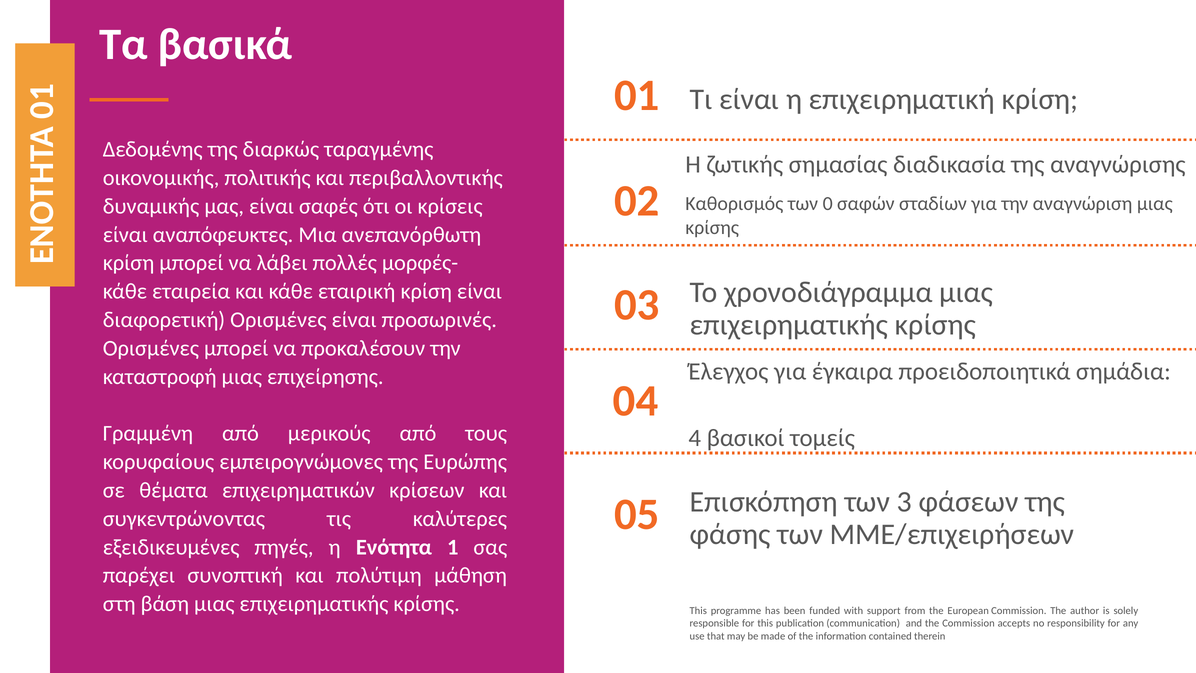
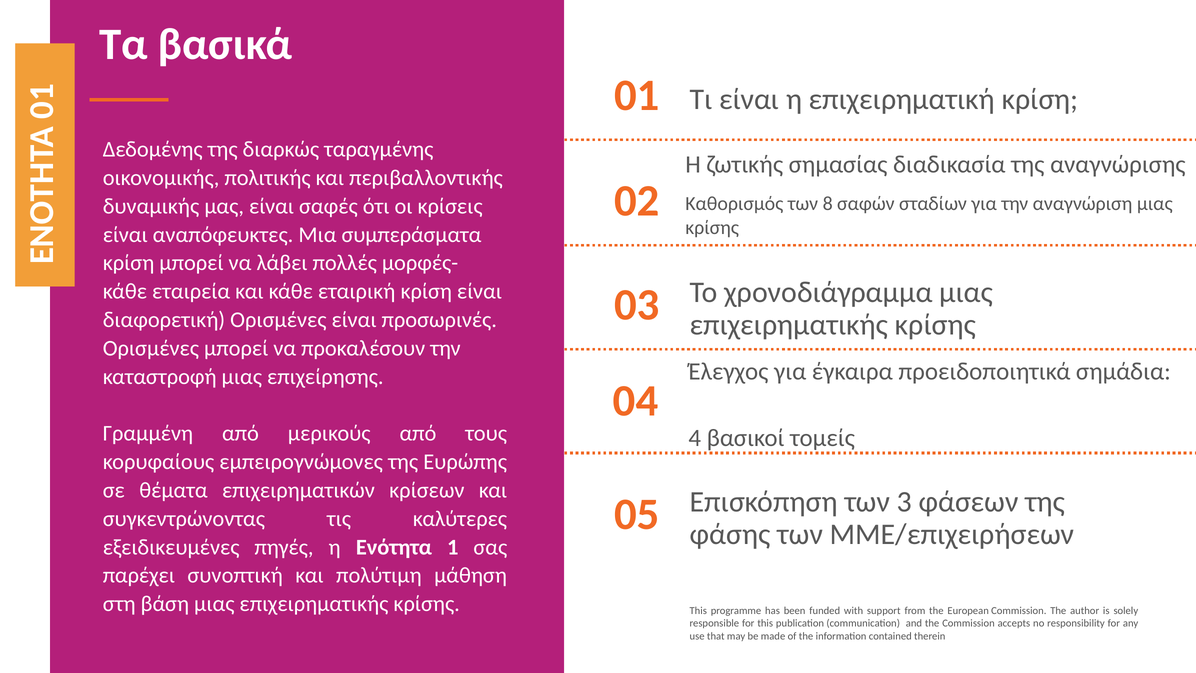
των 0: 0 -> 8
ανεπανόρθωτη: ανεπανόρθωτη -> συμπεράσματα
